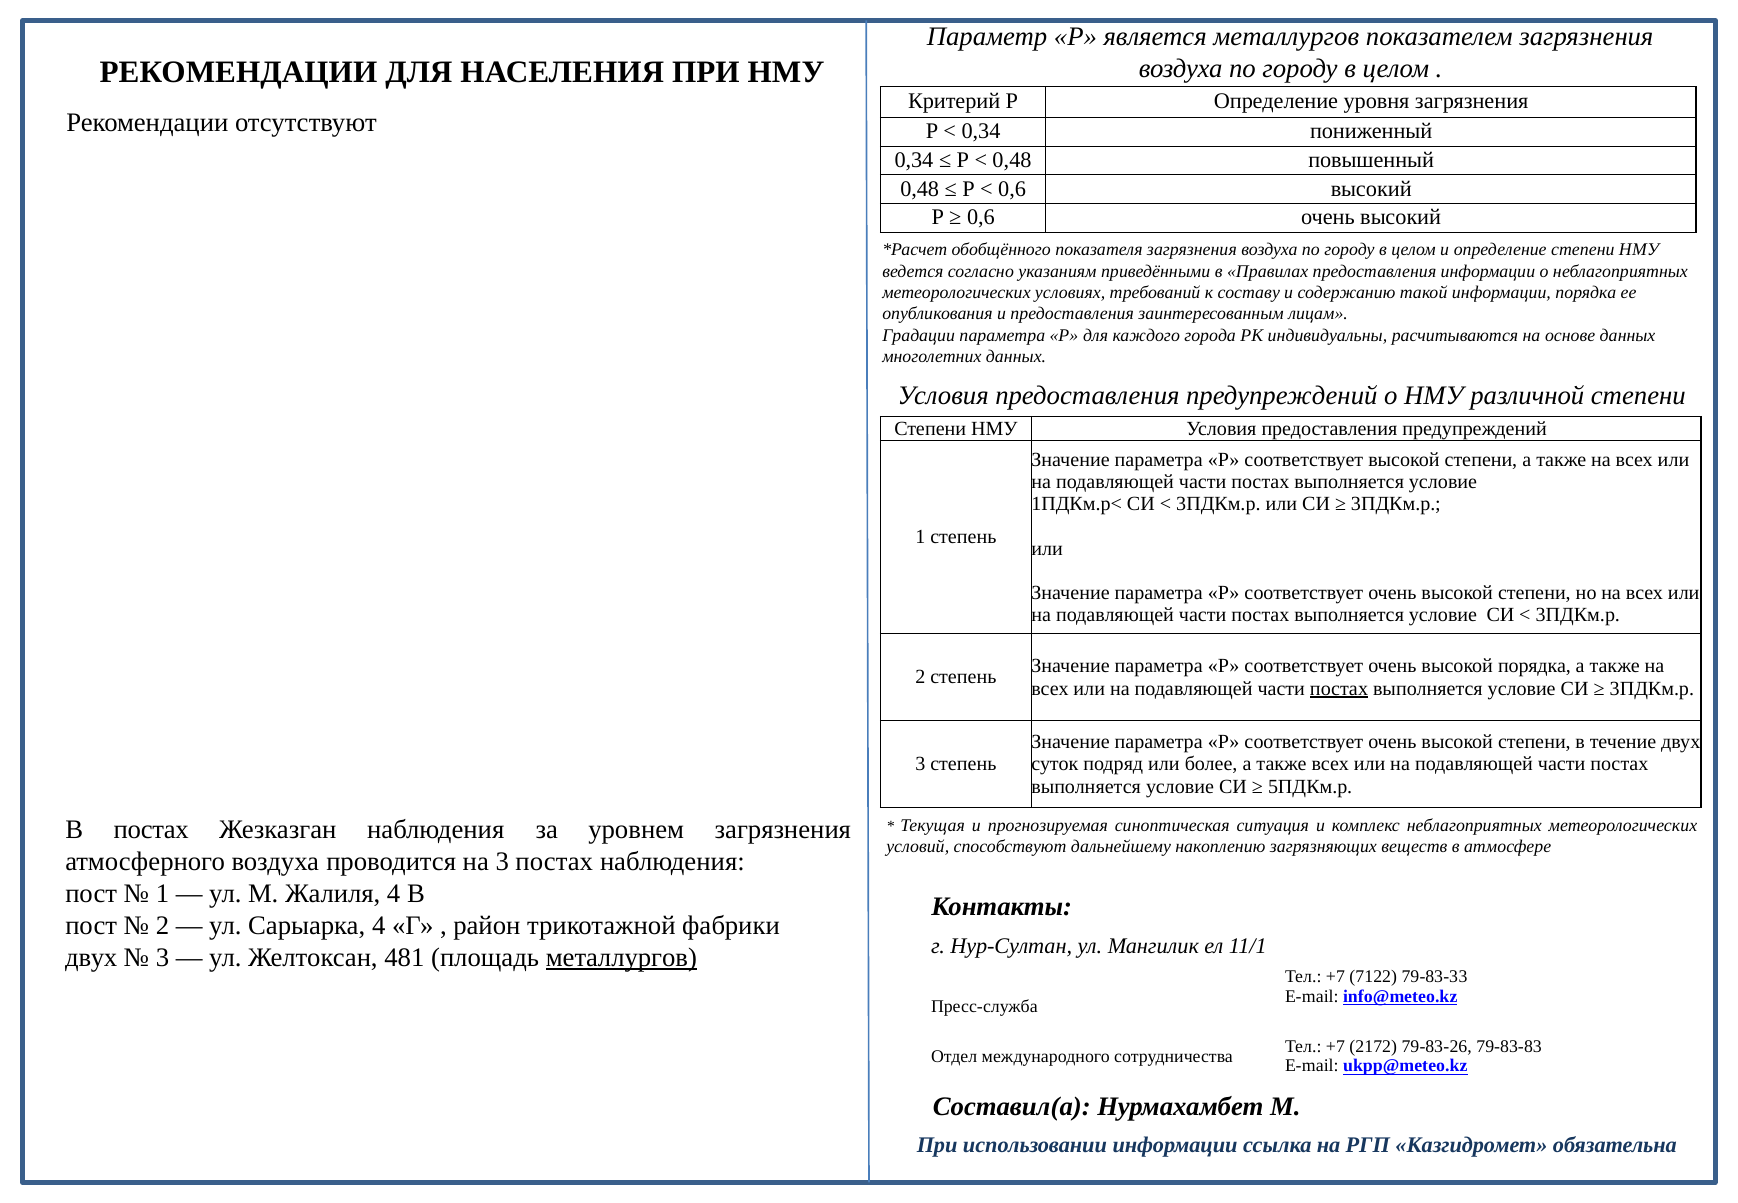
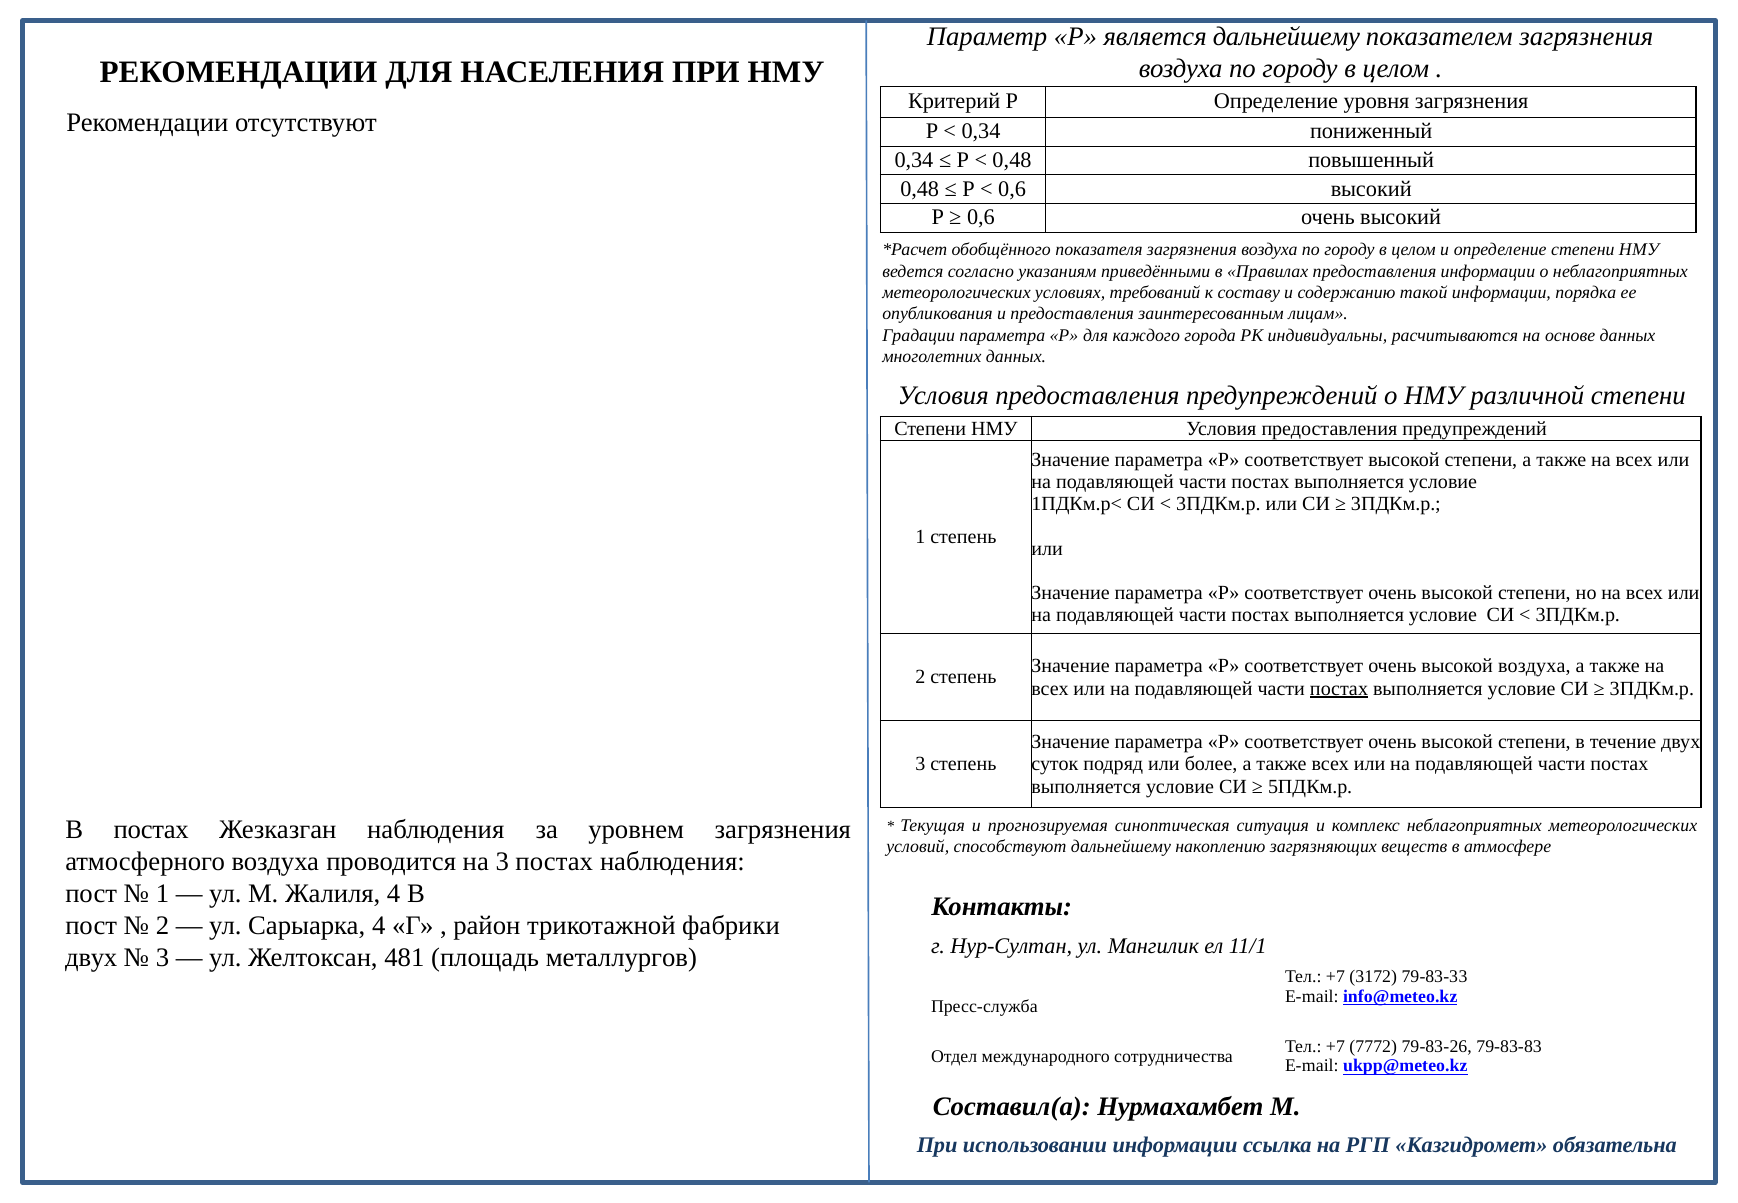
является металлургов: металлургов -> дальнейшему
высокой порядка: порядка -> воздуха
металлургов at (621, 958) underline: present -> none
7122: 7122 -> 3172
2172: 2172 -> 7772
